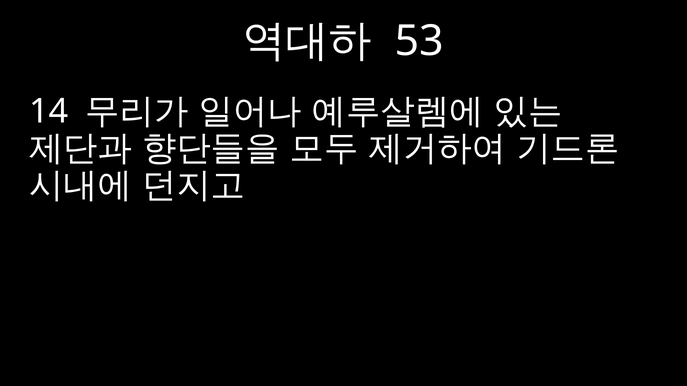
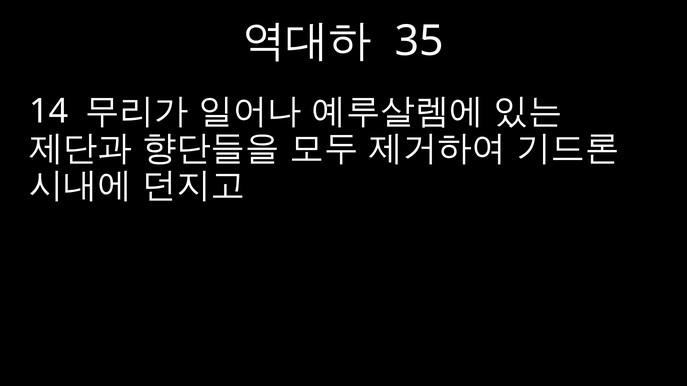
53: 53 -> 35
